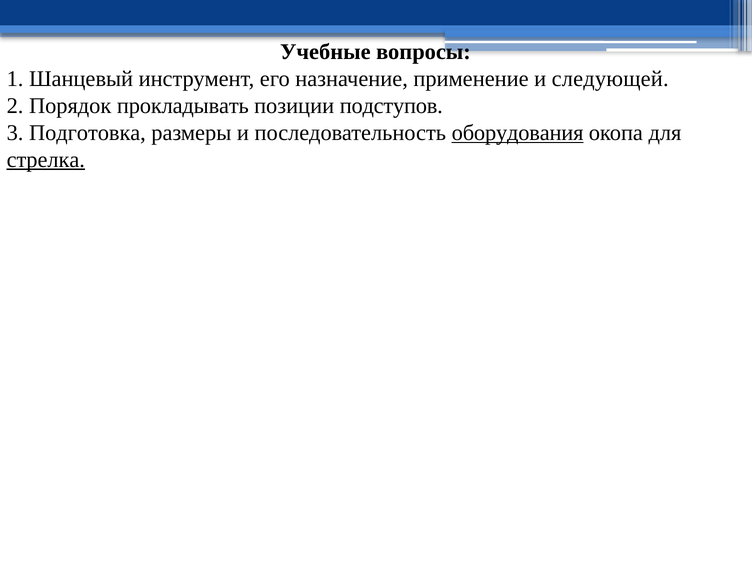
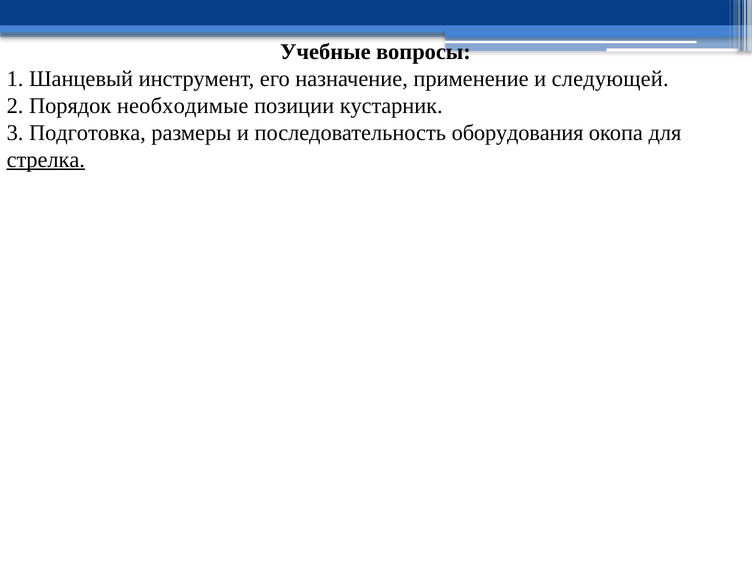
прокладывать: прокладывать -> необходимые
подступов: подступов -> кустарник
оборудования underline: present -> none
